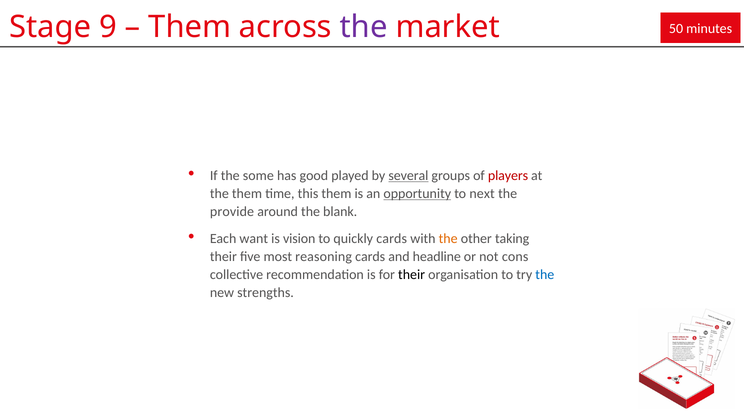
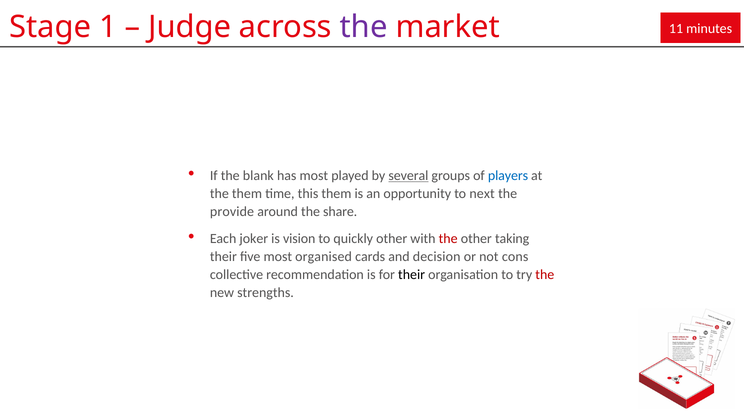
9: 9 -> 1
Them at (190, 27): Them -> Judge
50: 50 -> 11
some: some -> blank
has good: good -> most
players colour: red -> blue
opportunity underline: present -> none
blank: blank -> share
want: want -> joker
quickly cards: cards -> other
the at (448, 239) colour: orange -> red
reasoning: reasoning -> organised
headline: headline -> decision
the at (545, 274) colour: blue -> red
